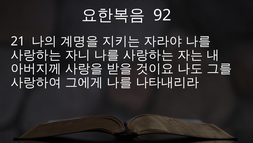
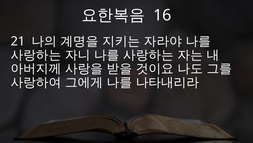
92: 92 -> 16
